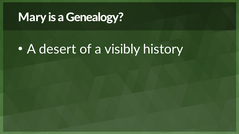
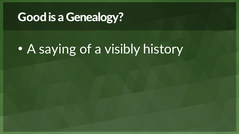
Mary: Mary -> Good
desert: desert -> saying
